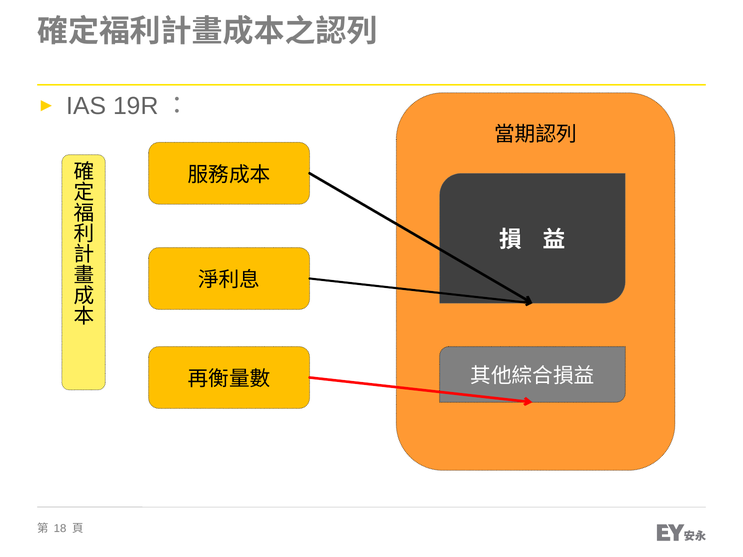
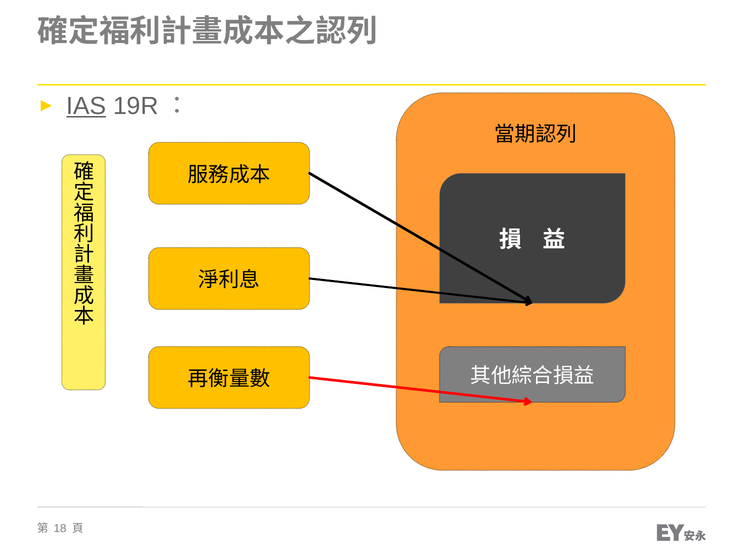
IAS underline: none -> present
